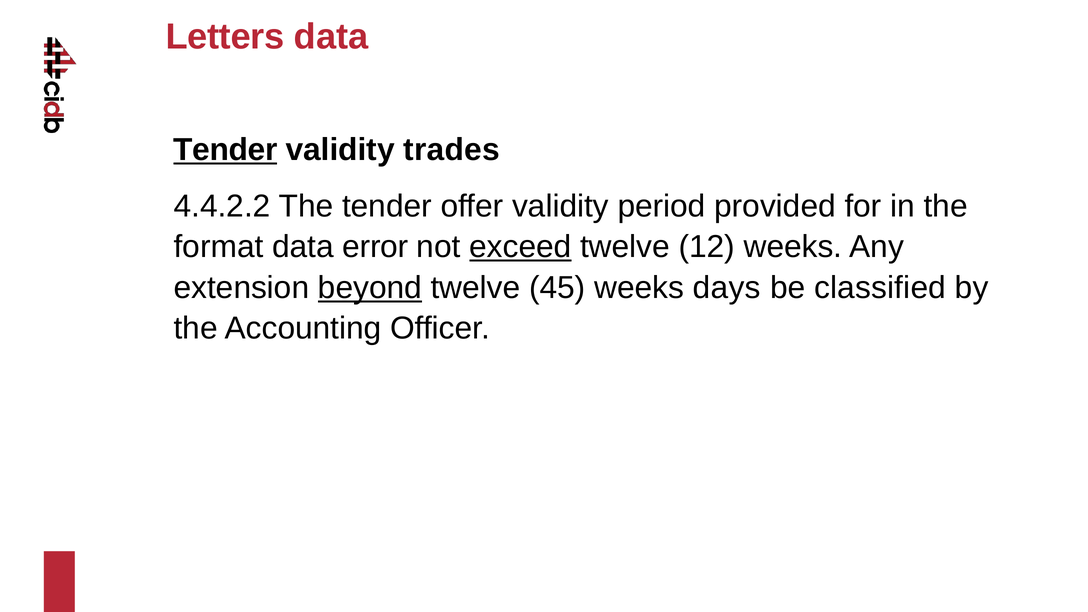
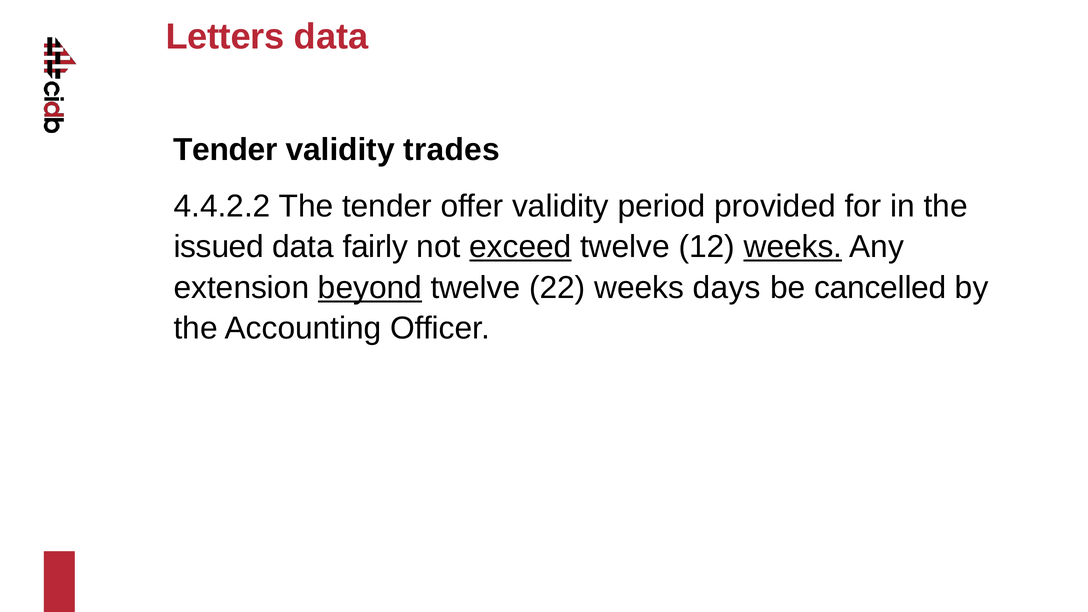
Tender at (225, 150) underline: present -> none
format: format -> issued
error: error -> fairly
weeks at (793, 247) underline: none -> present
45: 45 -> 22
classified: classified -> cancelled
